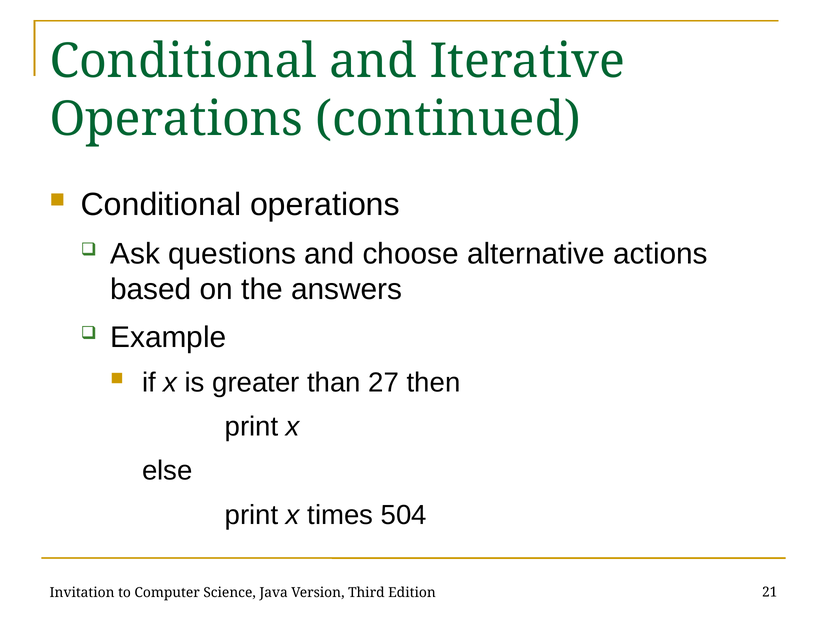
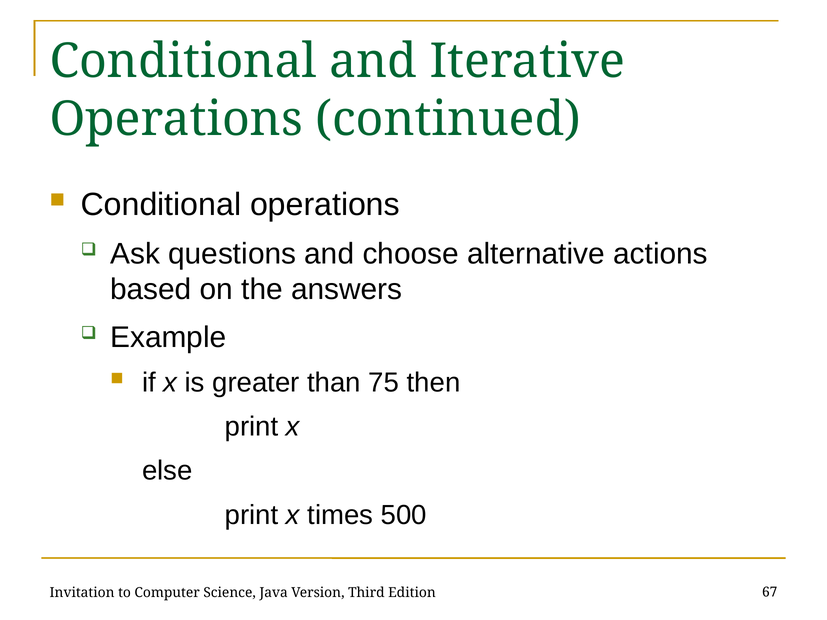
27: 27 -> 75
504: 504 -> 500
21: 21 -> 67
